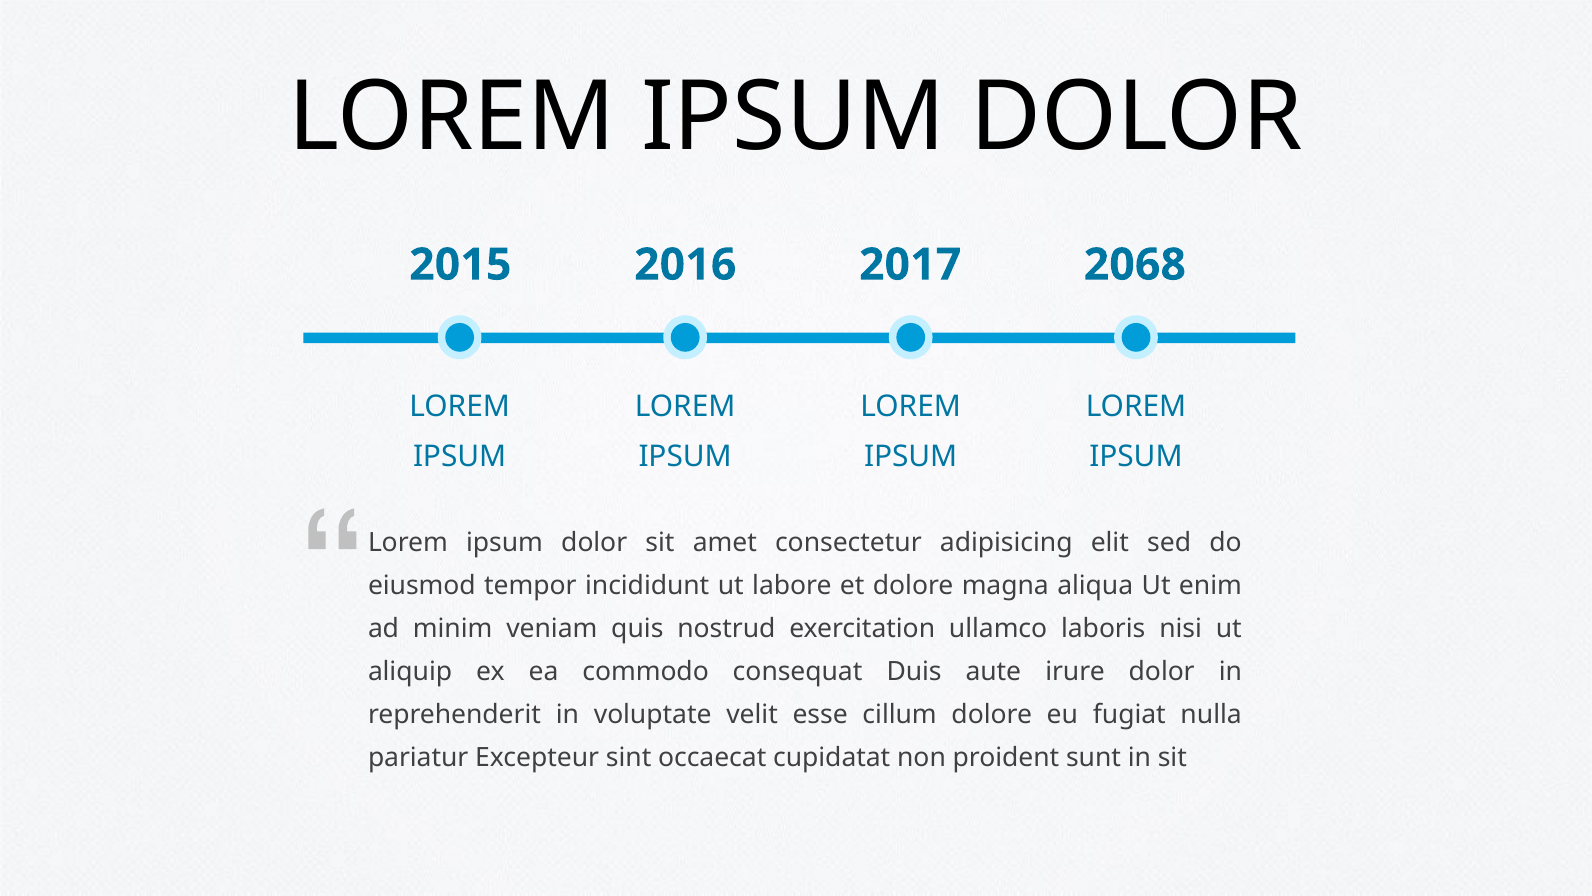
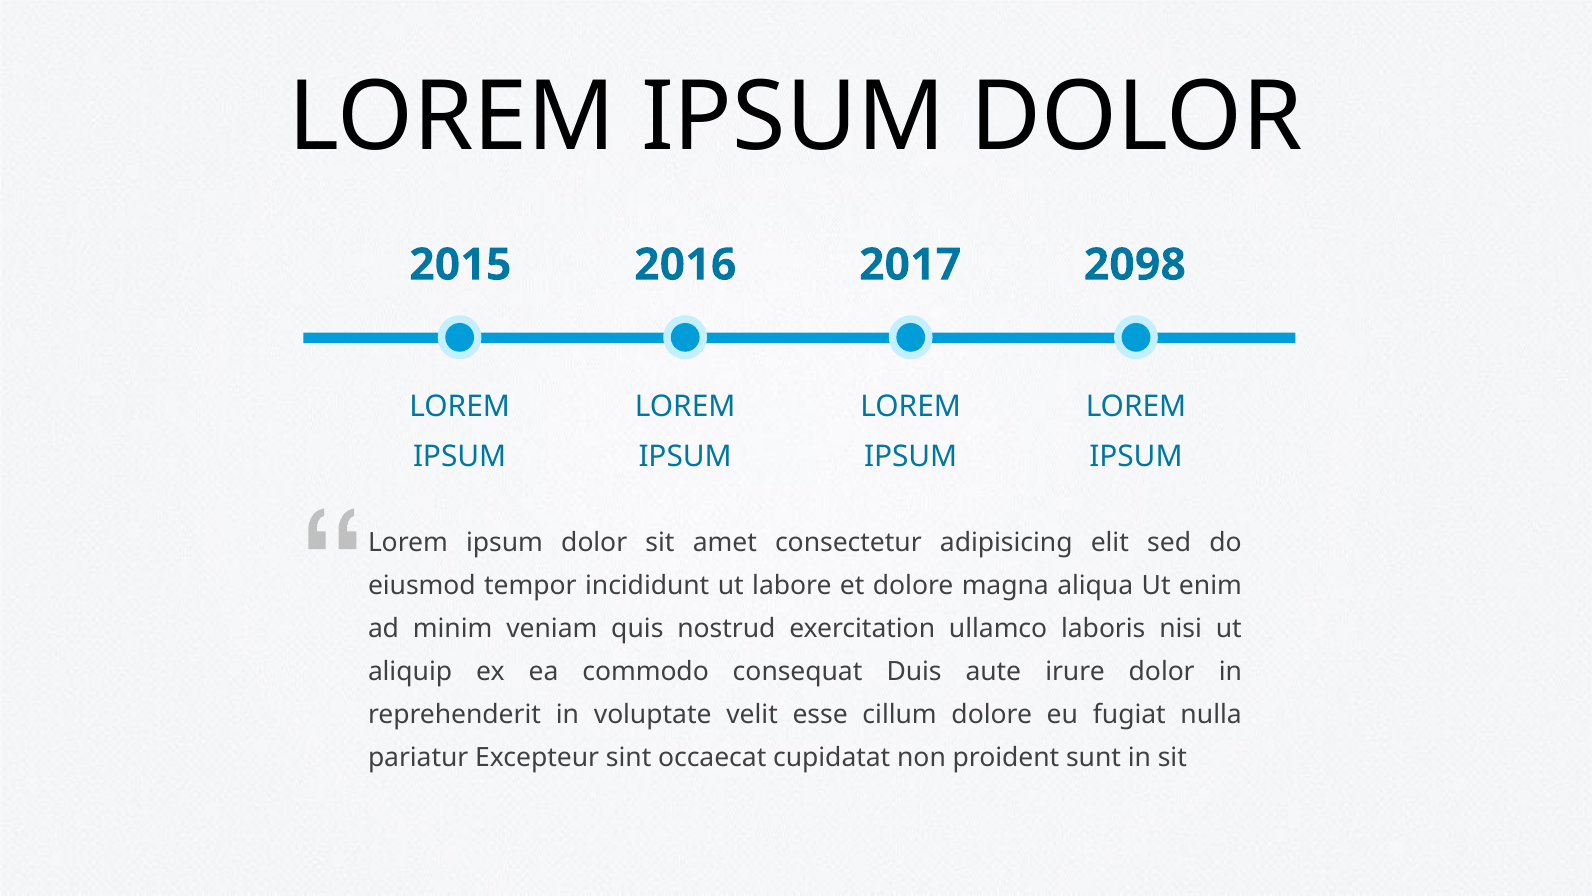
2068: 2068 -> 2098
